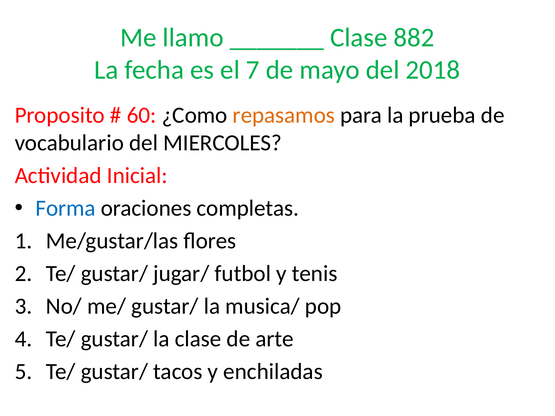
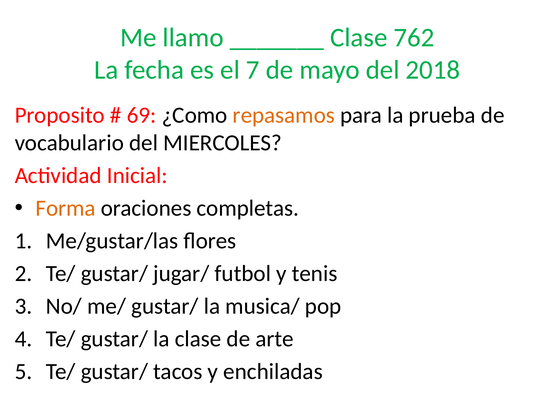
882: 882 -> 762
60: 60 -> 69
Forma colour: blue -> orange
